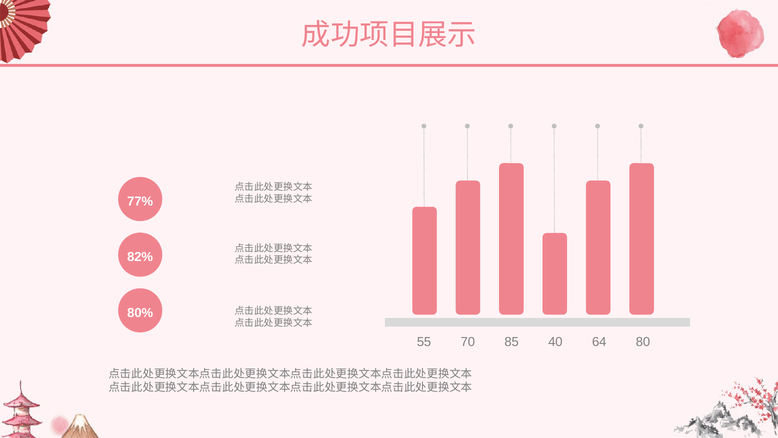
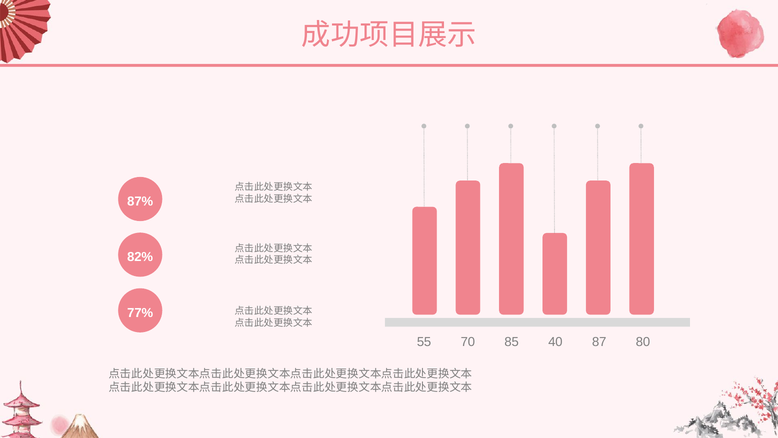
77%: 77% -> 87%
80%: 80% -> 77%
64: 64 -> 87
